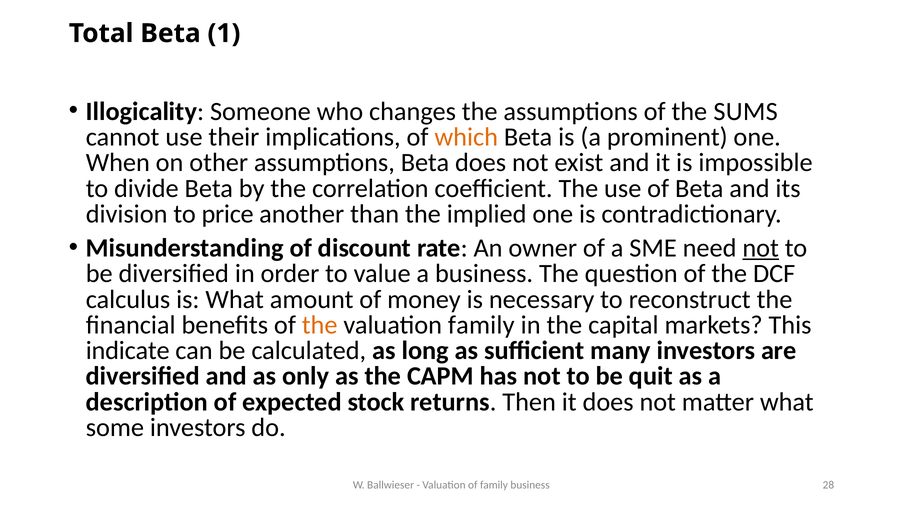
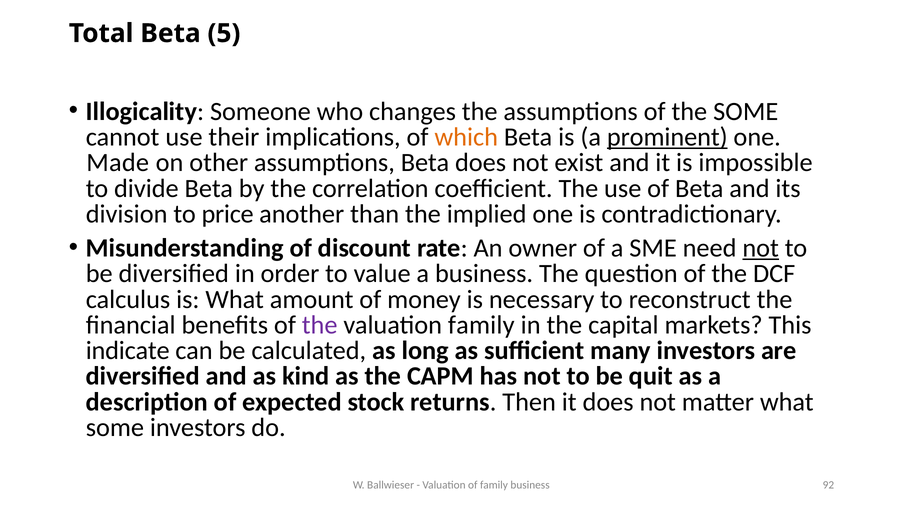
1: 1 -> 5
the SUMS: SUMS -> SOME
prominent underline: none -> present
When: When -> Made
the at (320, 325) colour: orange -> purple
only: only -> kind
28: 28 -> 92
